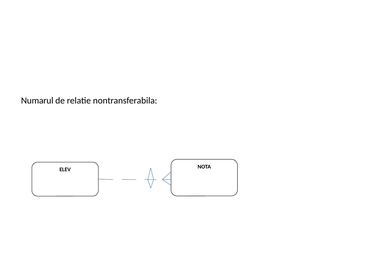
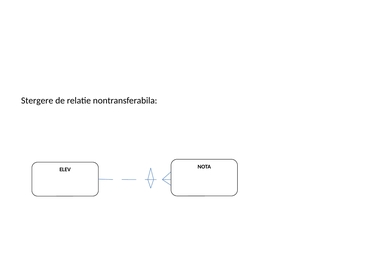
Numarul: Numarul -> Stergere
